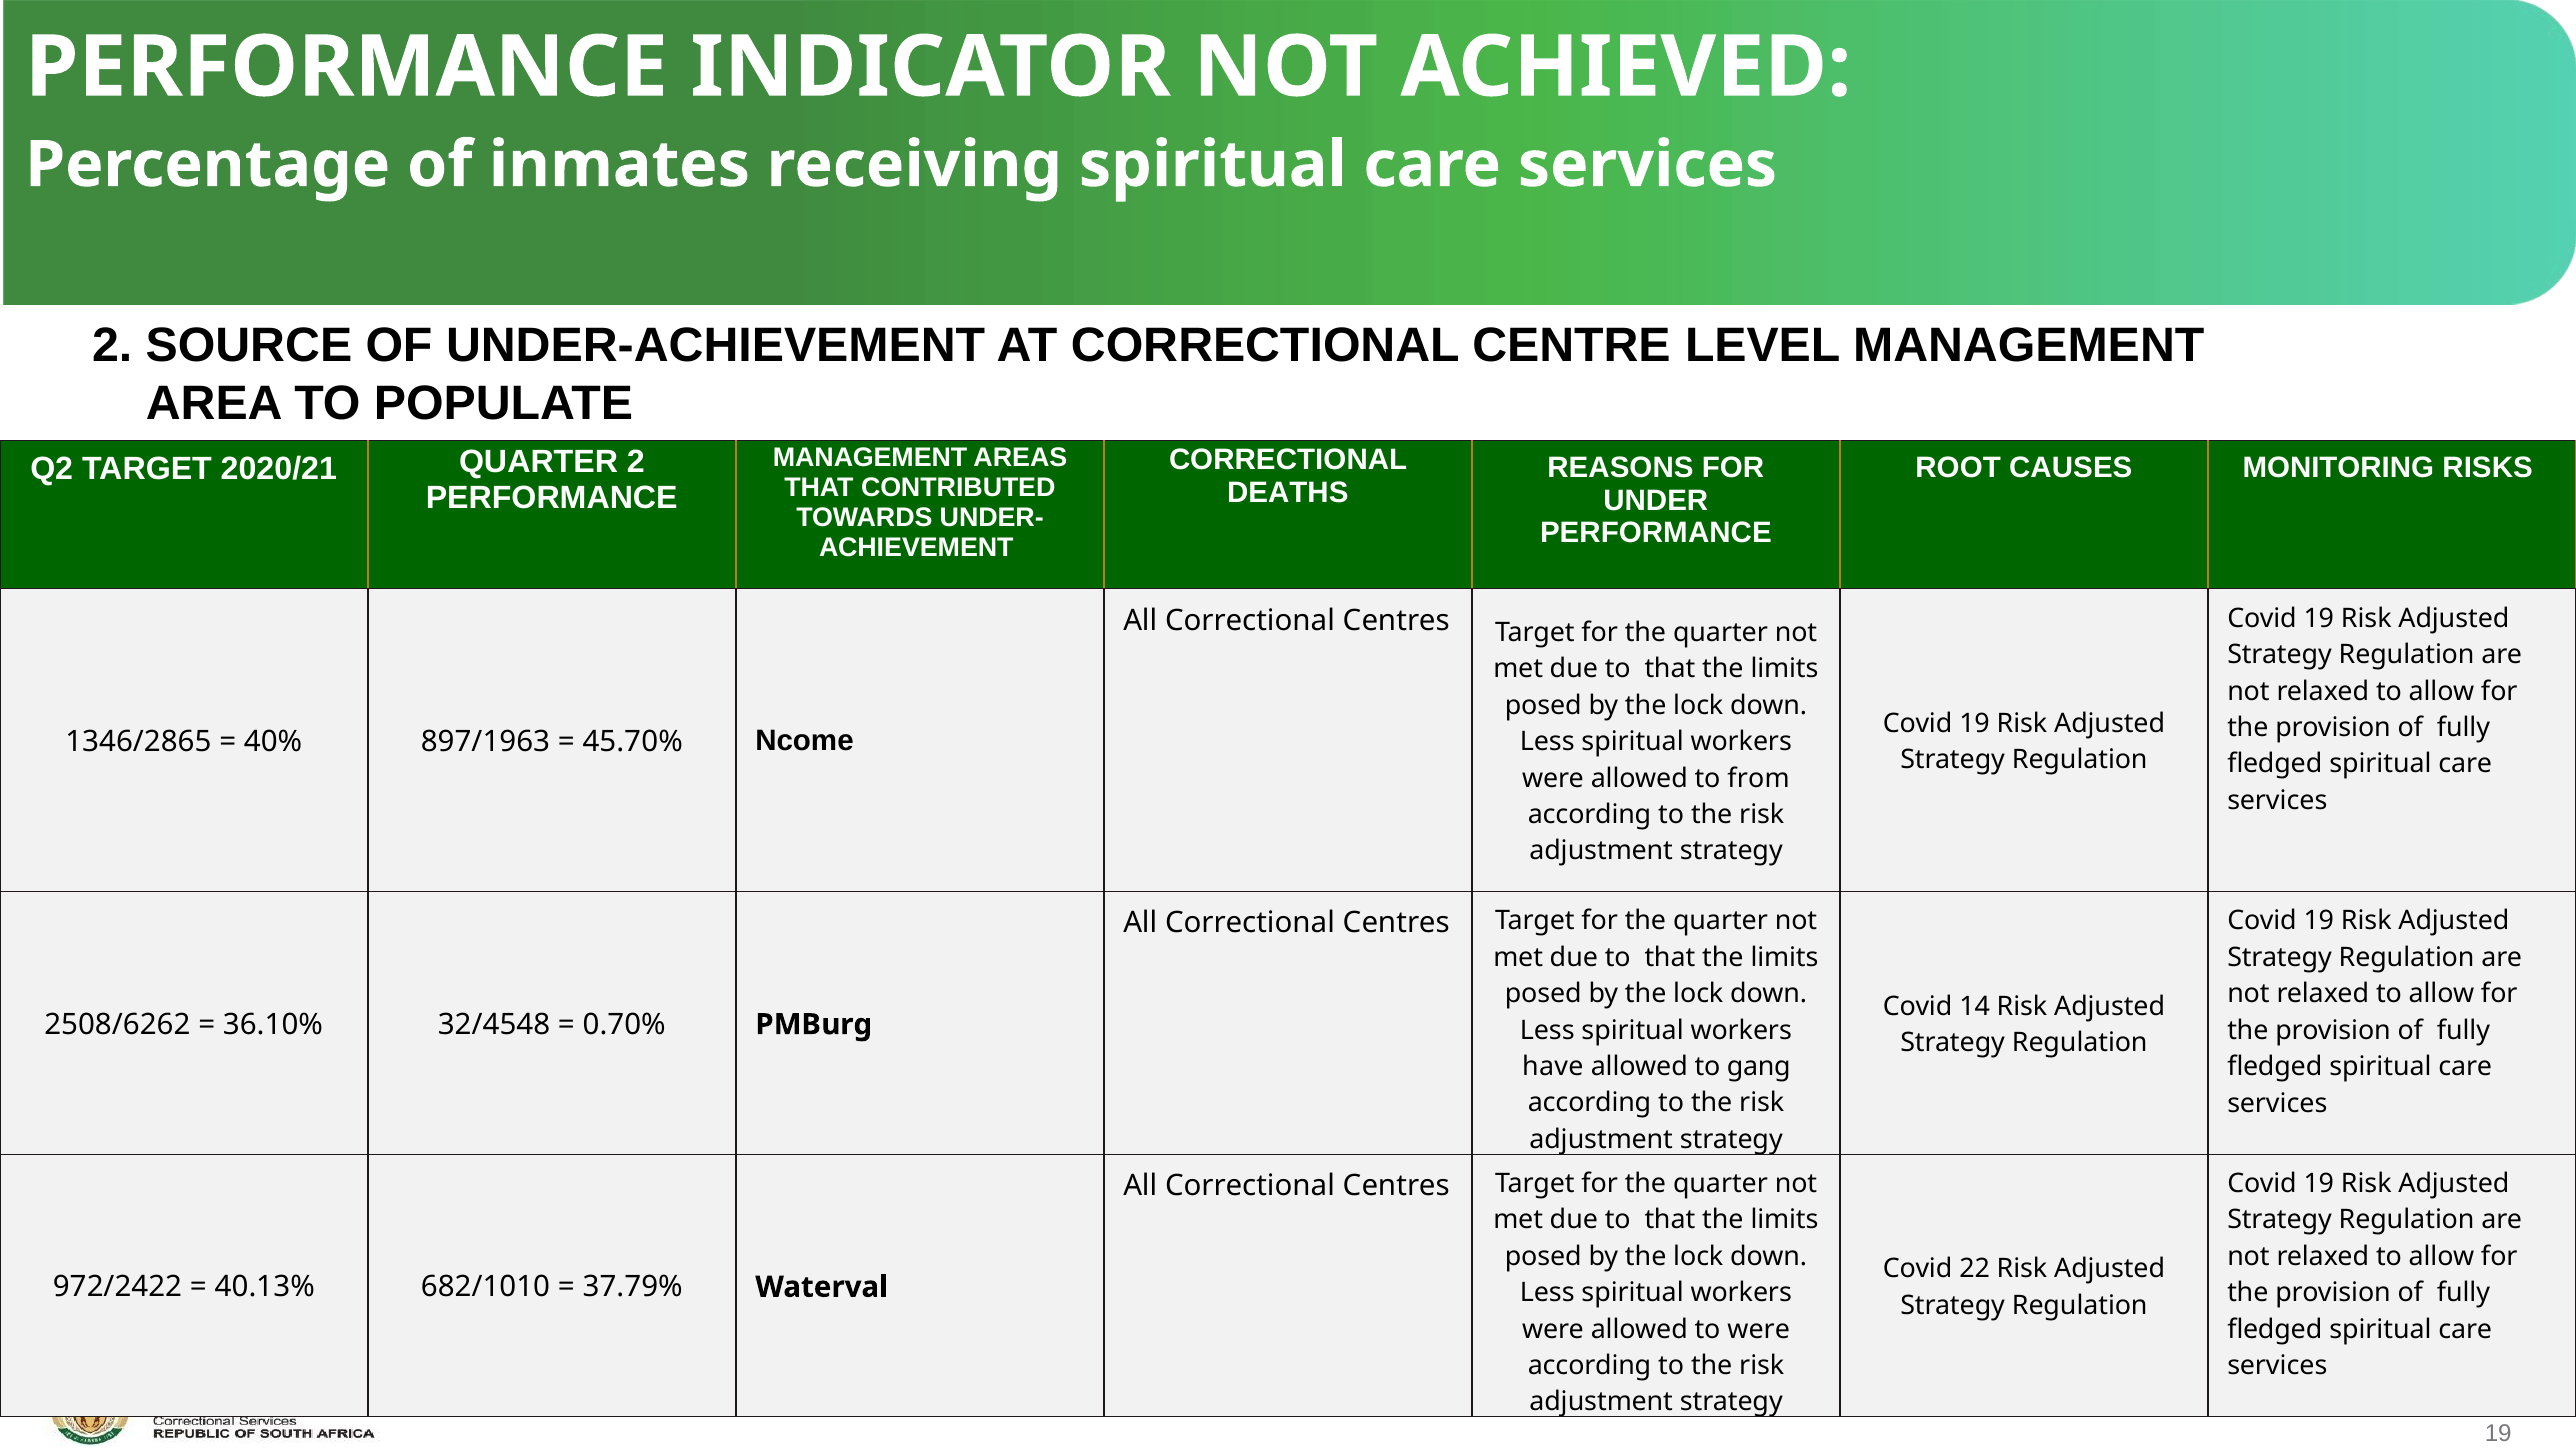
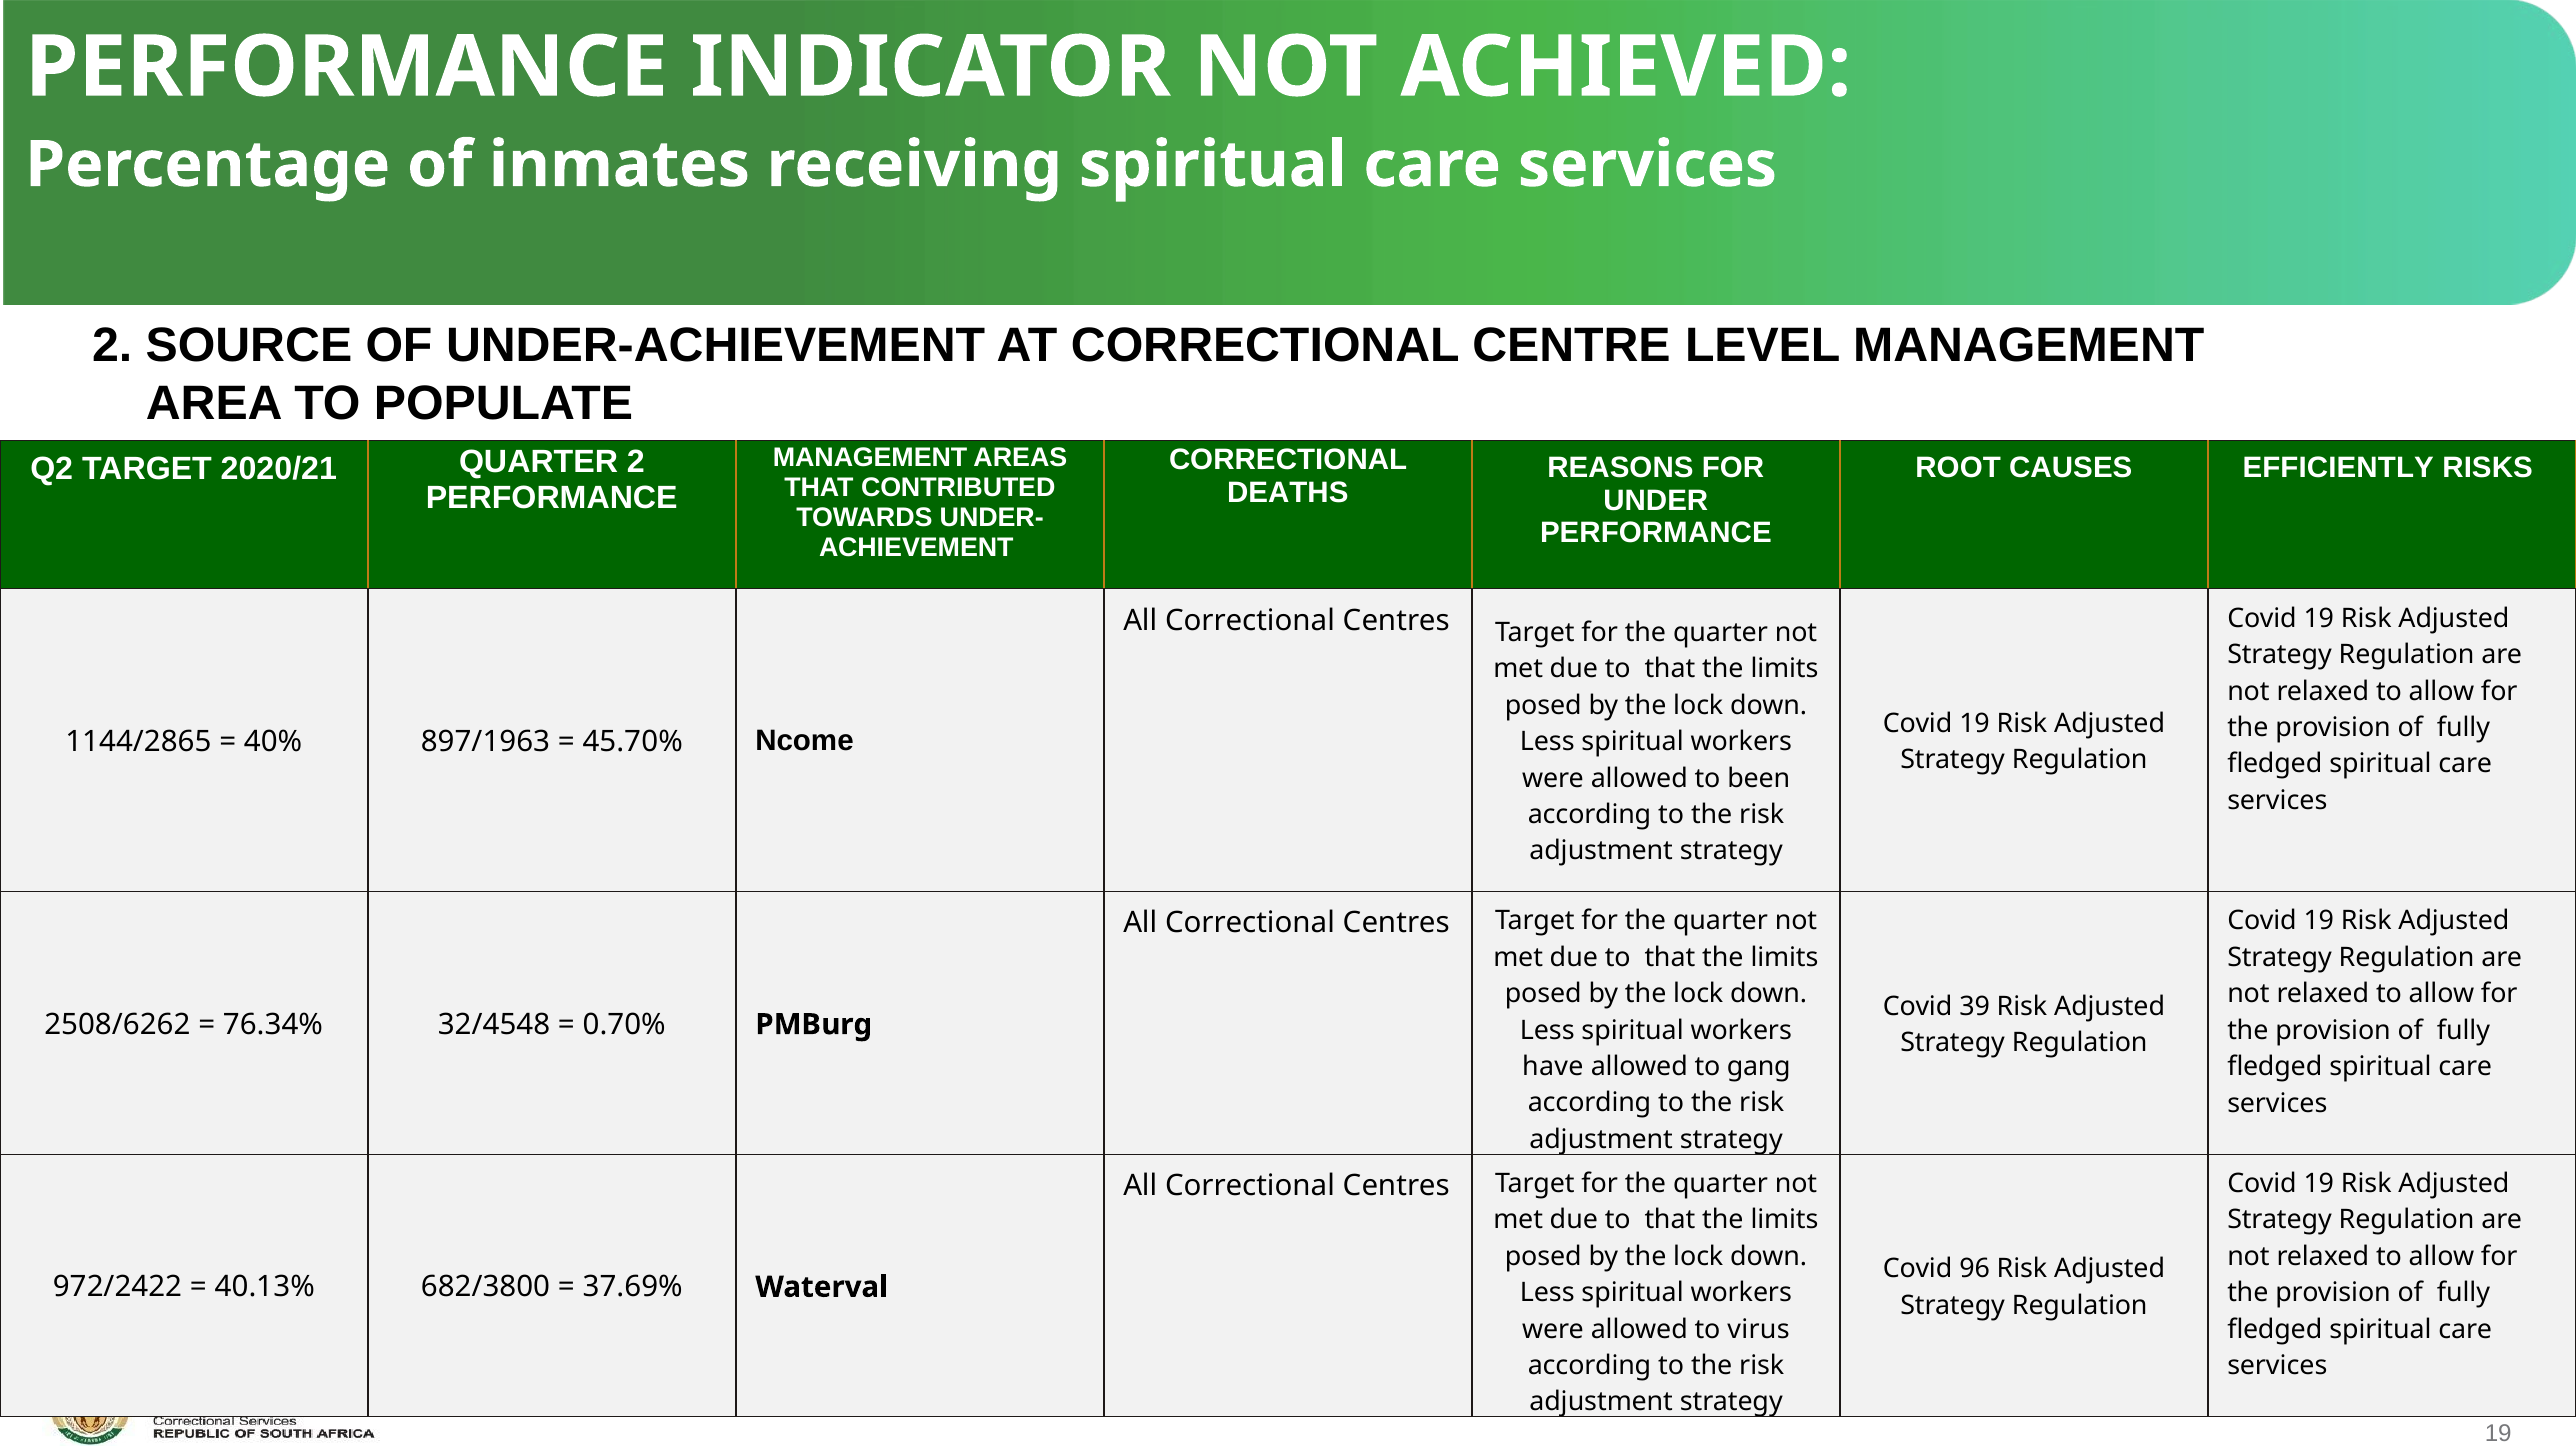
MONITORING: MONITORING -> EFFICIENTLY
1346/2865: 1346/2865 -> 1144/2865
from: from -> been
14: 14 -> 39
36.10%: 36.10% -> 76.34%
22: 22 -> 96
682/1010: 682/1010 -> 682/3800
37.79%: 37.79% -> 37.69%
to were: were -> virus
